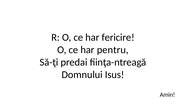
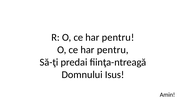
fericire at (118, 37): fericire -> pentru
